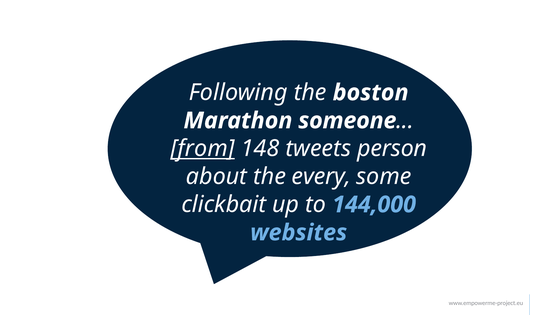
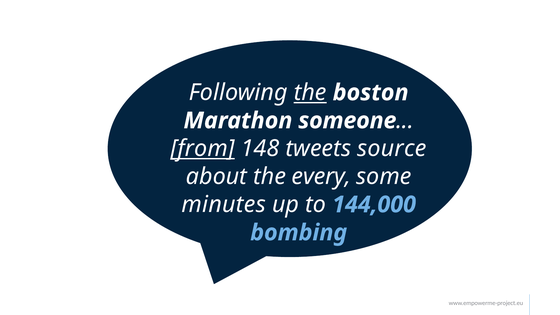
the at (310, 93) underline: none -> present
person: person -> source
clickbait: clickbait -> minutes
websites: websites -> bombing
